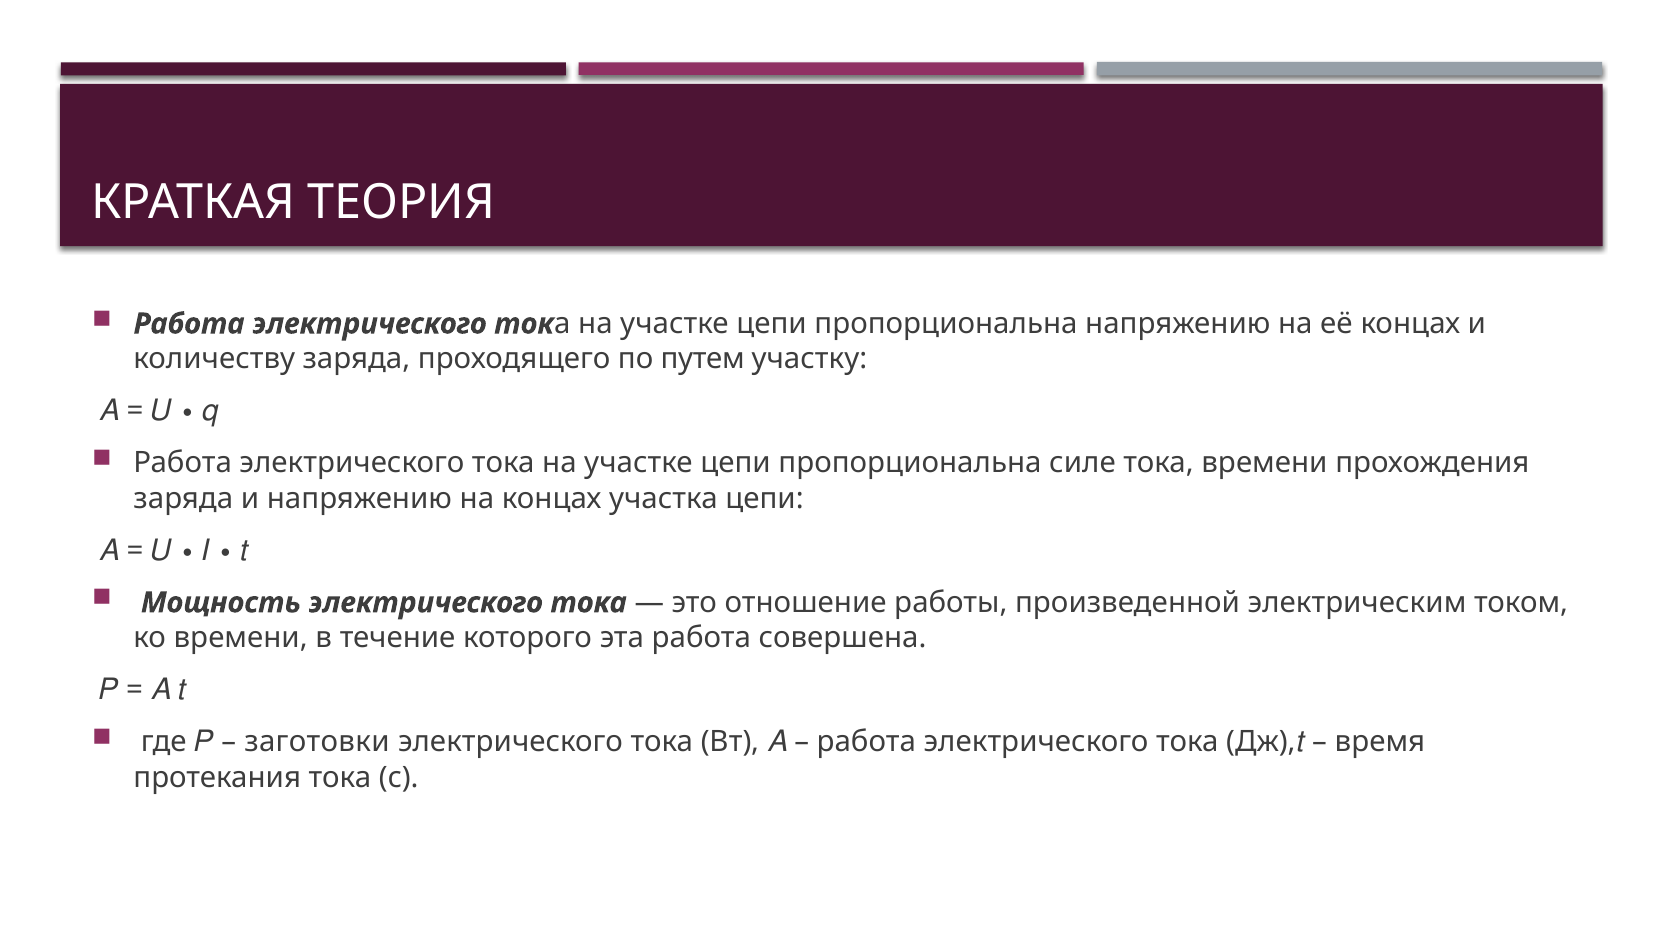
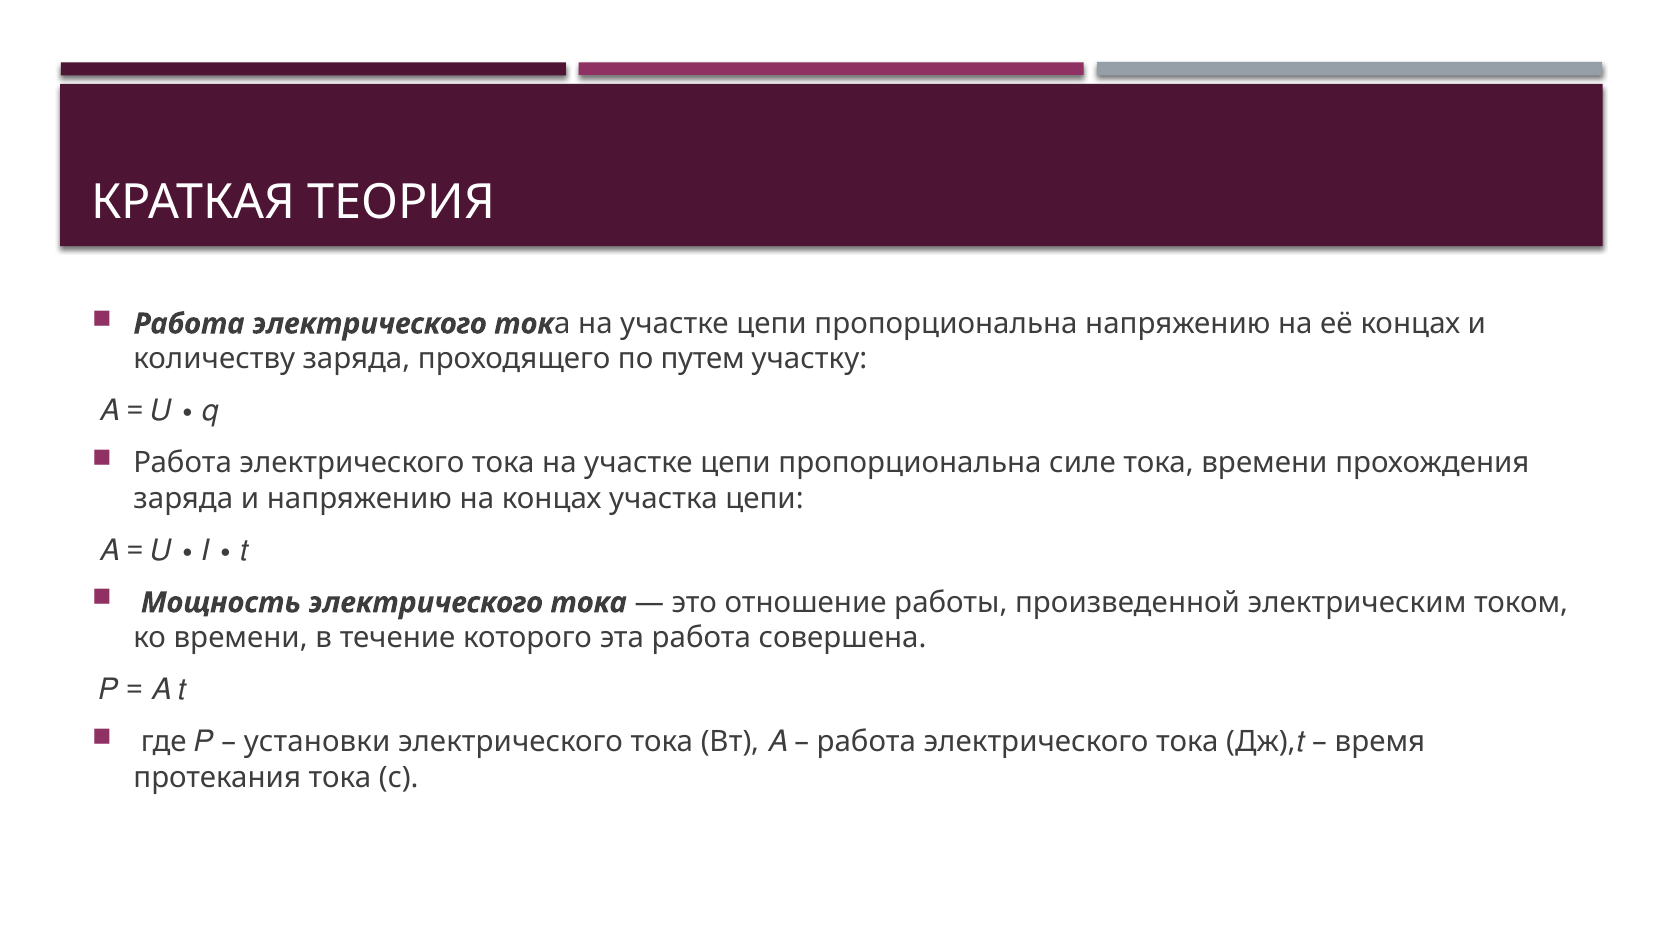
заготовки: заготовки -> установки
